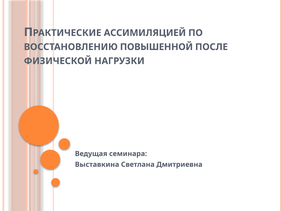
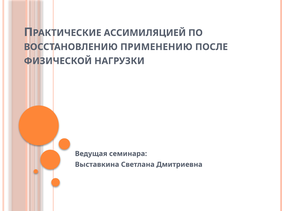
ПОВЫШЕННОЙ: ПОВЫШЕННОЙ -> ПРИМЕНЕНИЮ
